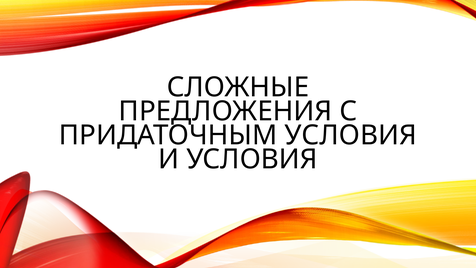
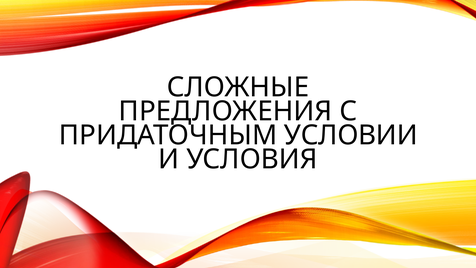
ПРИДАТОЧНЫМ УСЛОВИЯ: УСЛОВИЯ -> УСЛОВИИ
